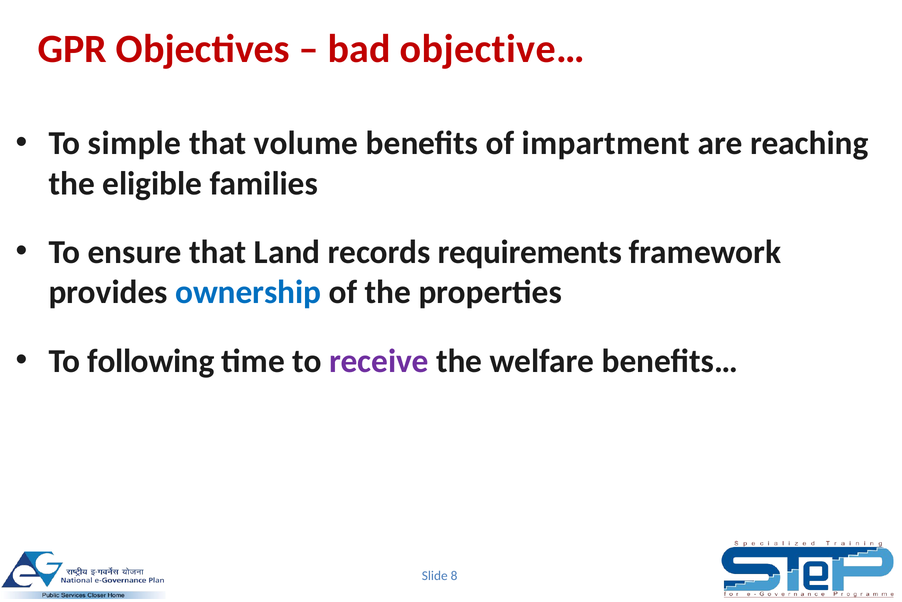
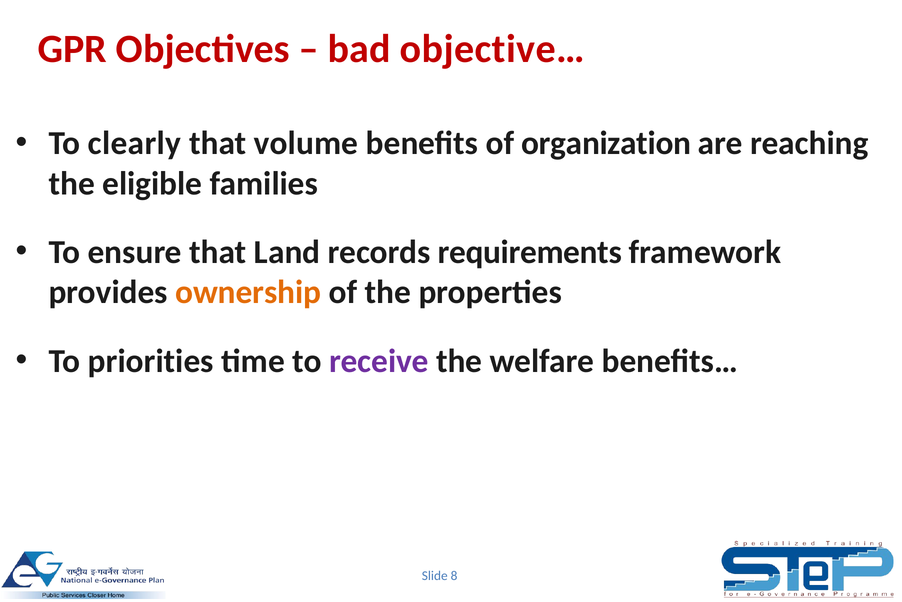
simple: simple -> clearly
impartment: impartment -> organization
ownership colour: blue -> orange
following: following -> priorities
